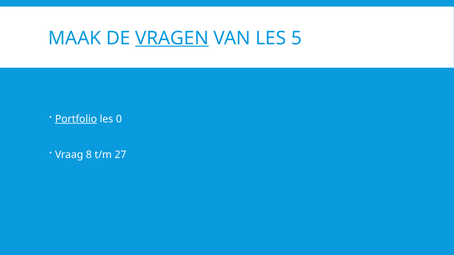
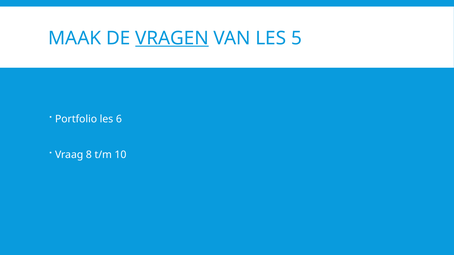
Portfolio underline: present -> none
0: 0 -> 6
27: 27 -> 10
